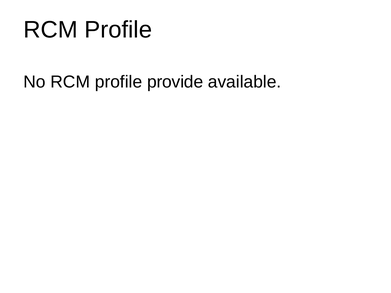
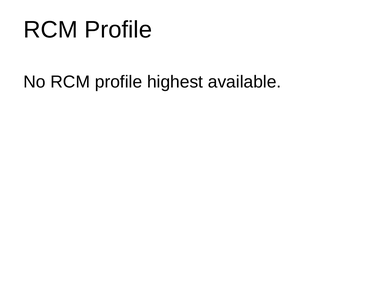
provide: provide -> highest
